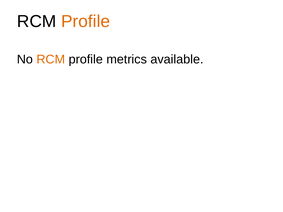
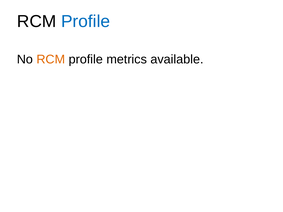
Profile at (86, 21) colour: orange -> blue
